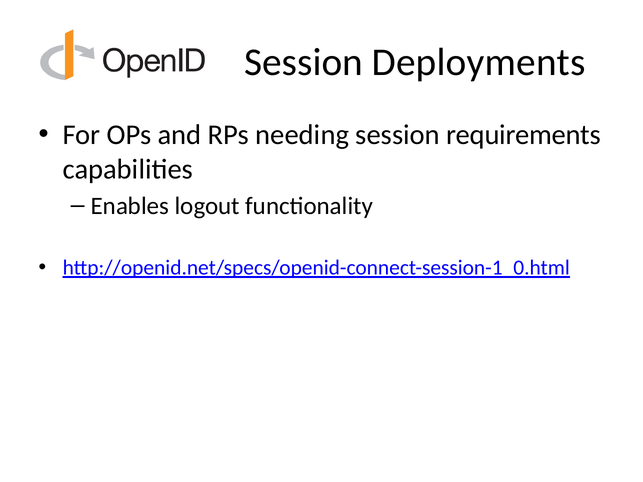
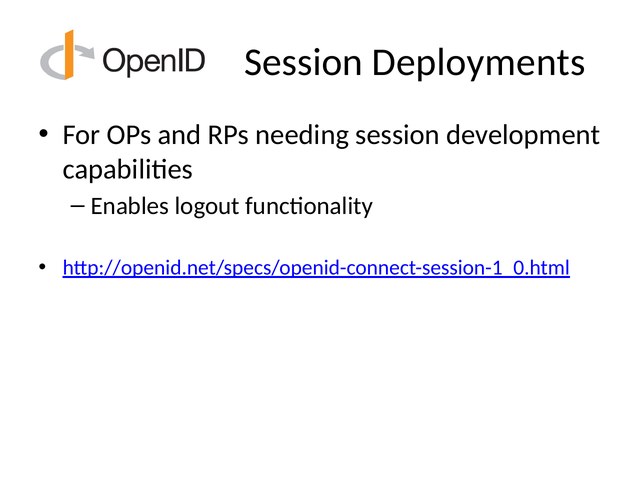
requirements: requirements -> development
